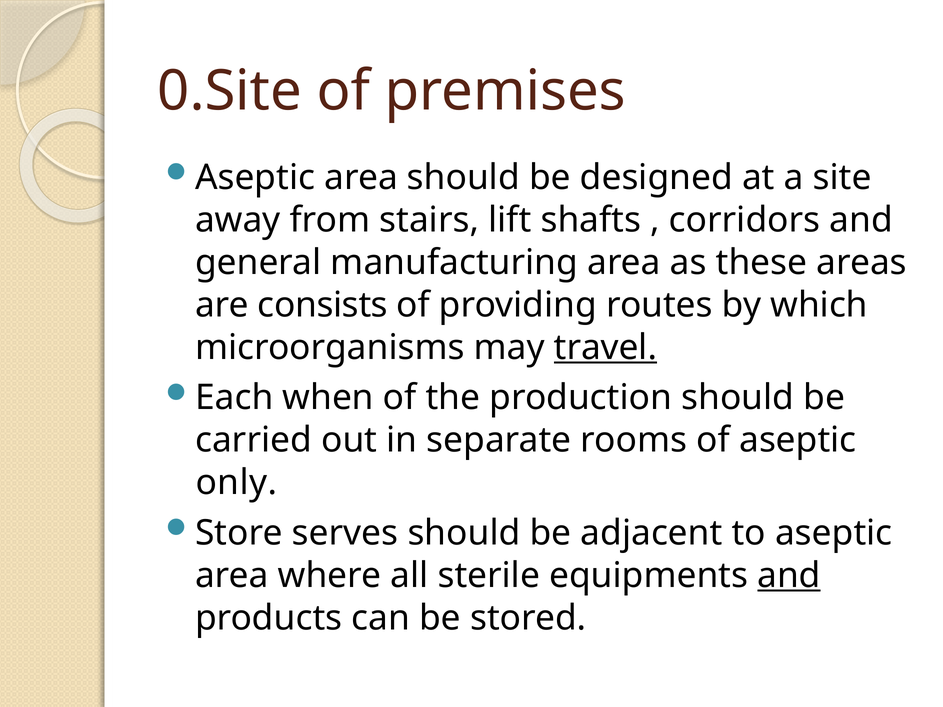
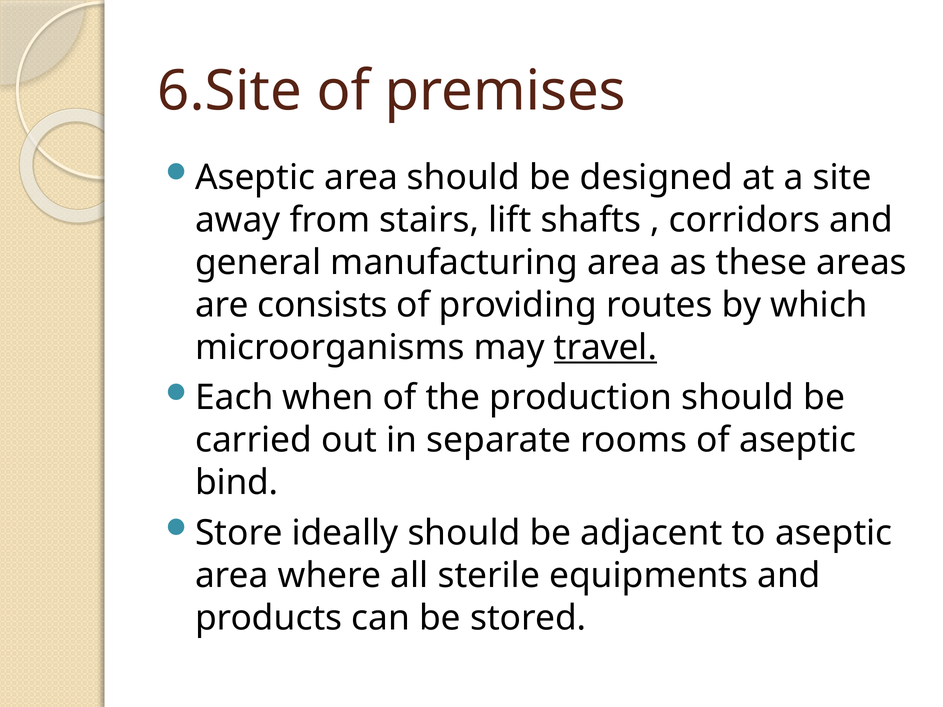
0.Site: 0.Site -> 6.Site
only: only -> bind
serves: serves -> ideally
and at (789, 576) underline: present -> none
